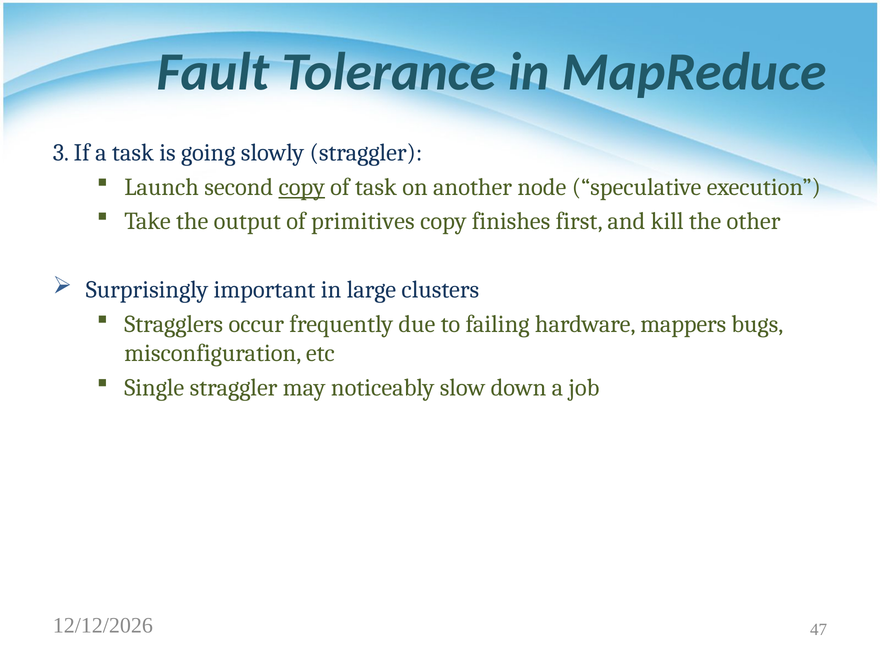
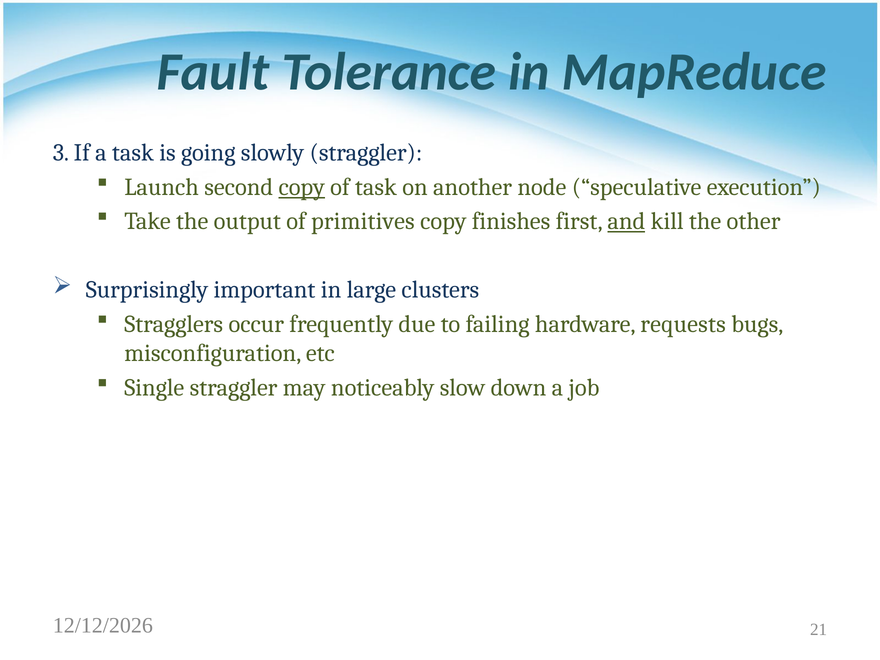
and underline: none -> present
mappers: mappers -> requests
47: 47 -> 21
